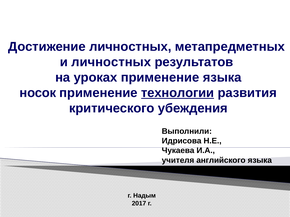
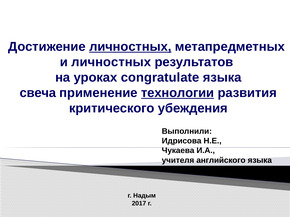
личностных at (130, 47) underline: none -> present
уроках применение: применение -> congratulate
носок: носок -> свеча
